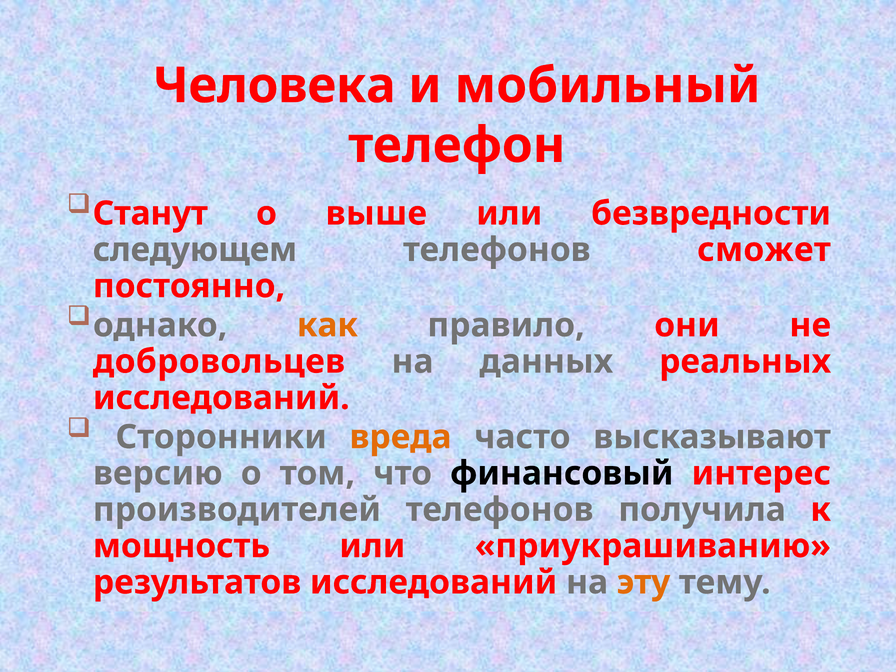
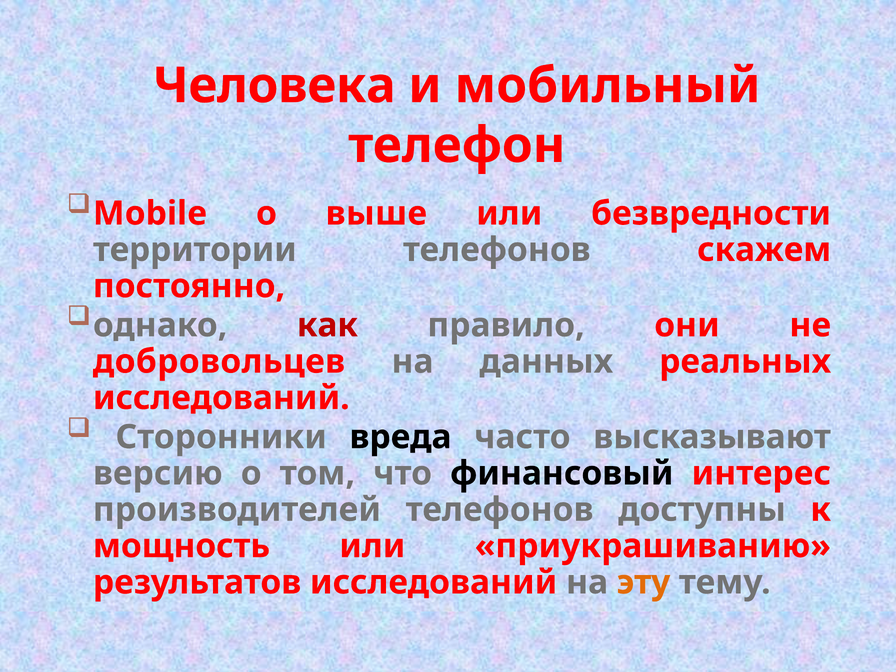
Станут: Станут -> Mobile
следующем: следующем -> территории
сможет: сможет -> скажем
как colour: orange -> red
вреда colour: orange -> black
получила: получила -> доступны
